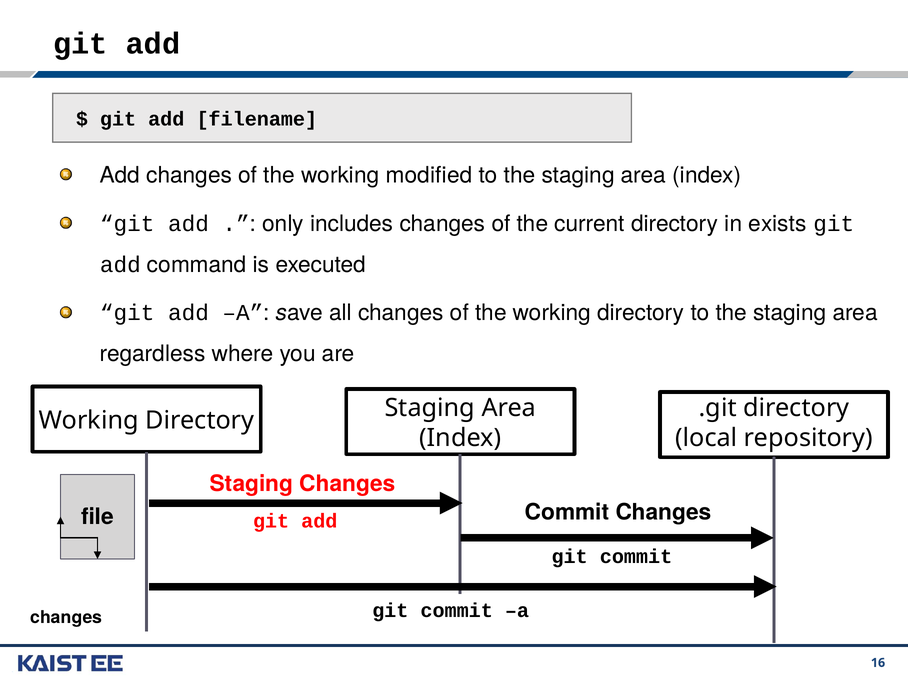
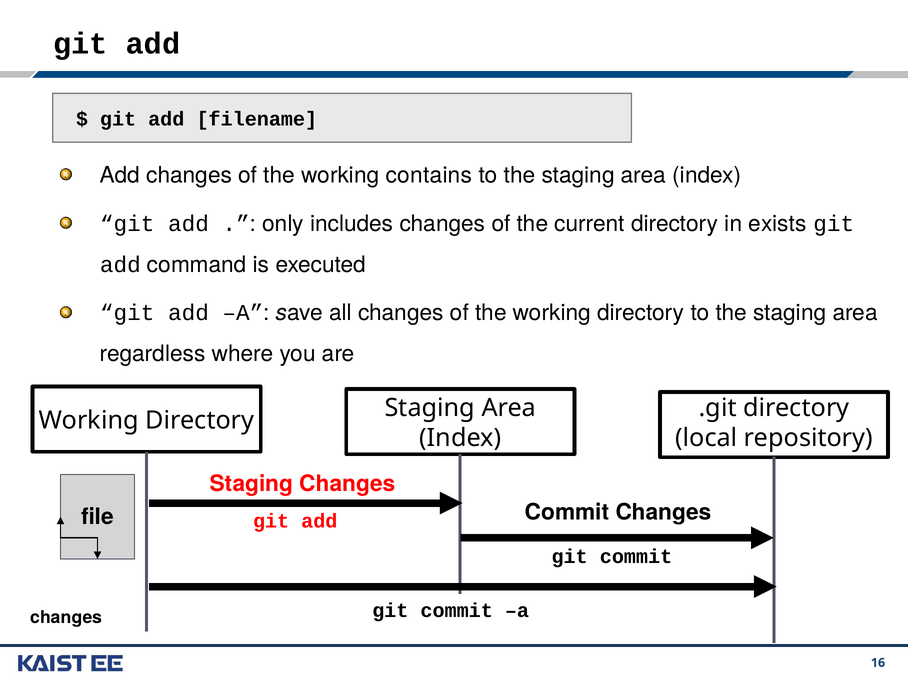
modified: modified -> contains
